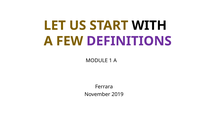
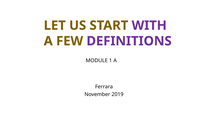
WITH colour: black -> purple
